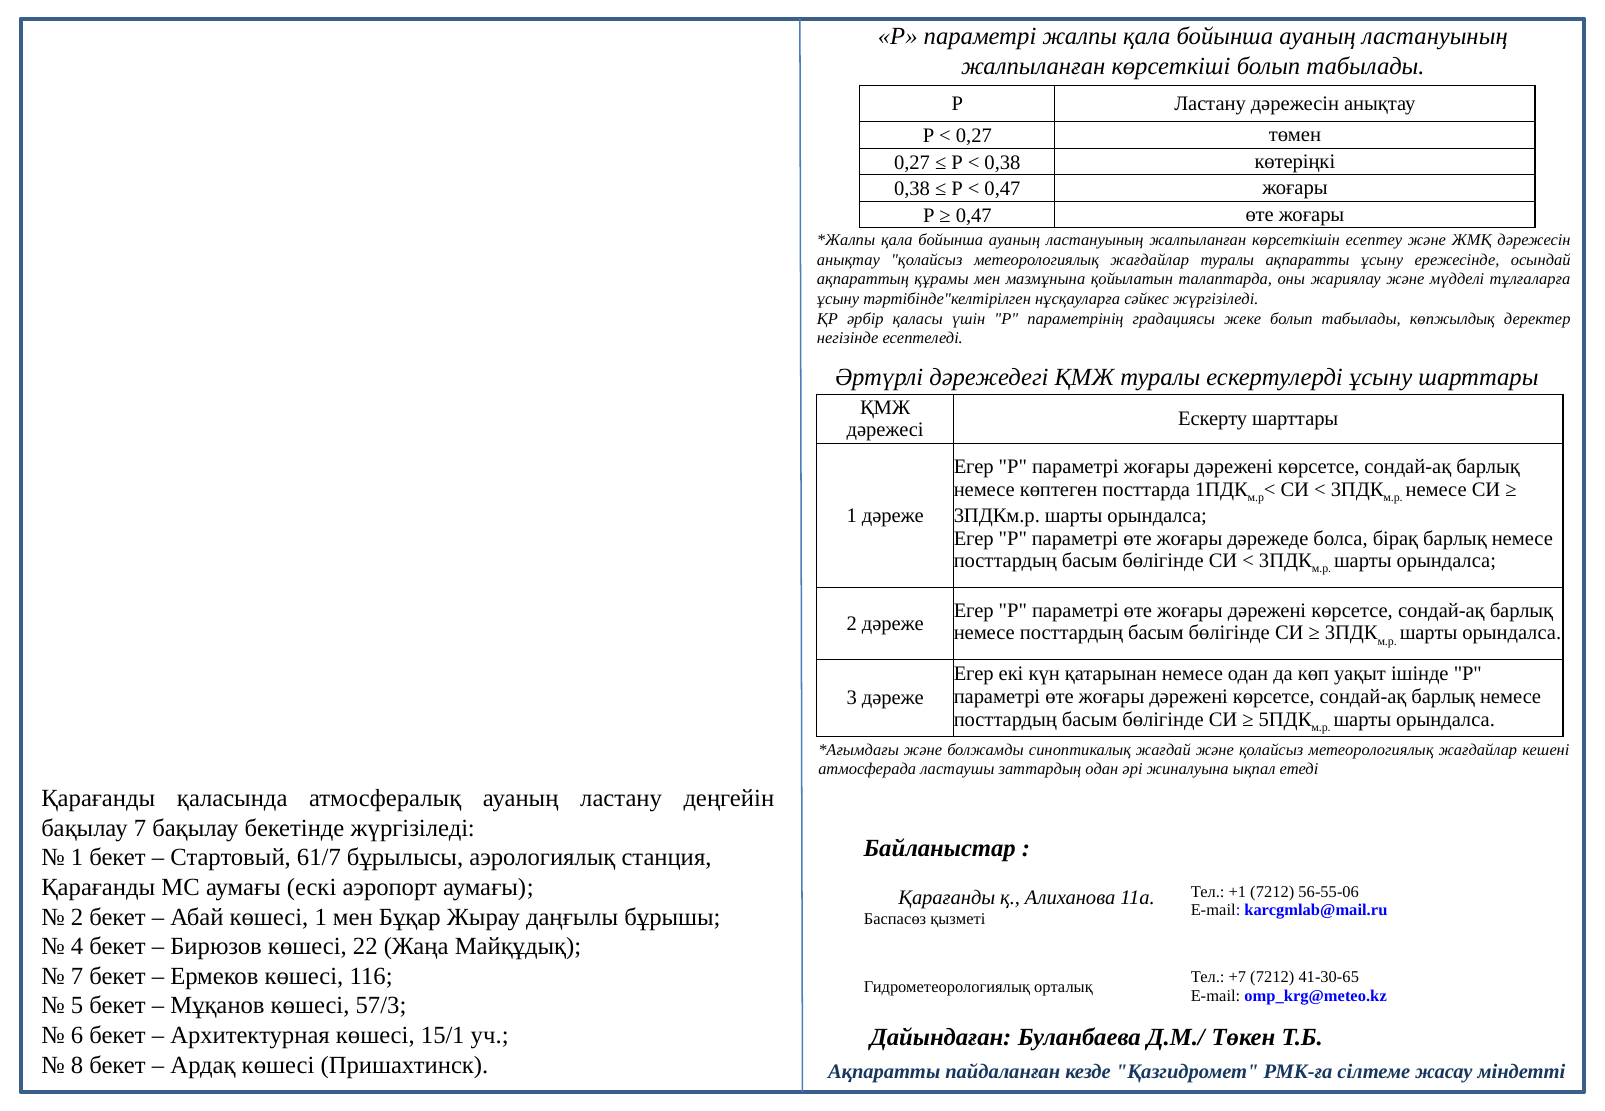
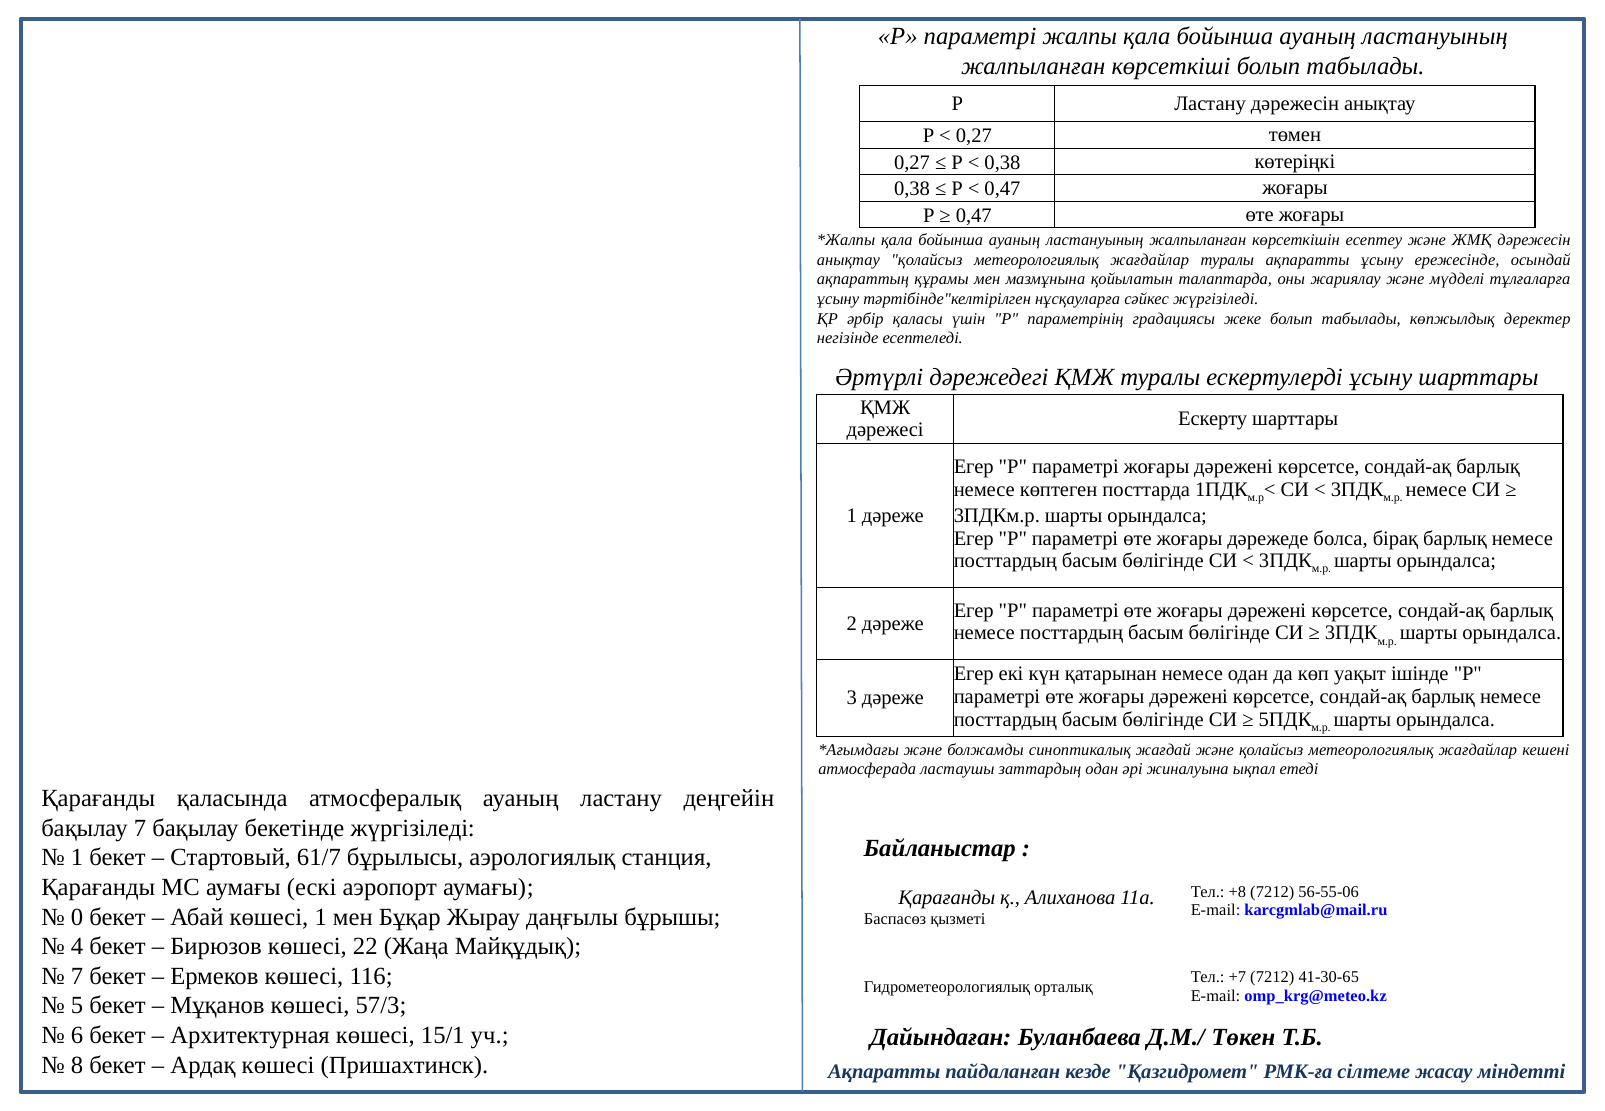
+1: +1 -> +8
2 at (77, 917): 2 -> 0
